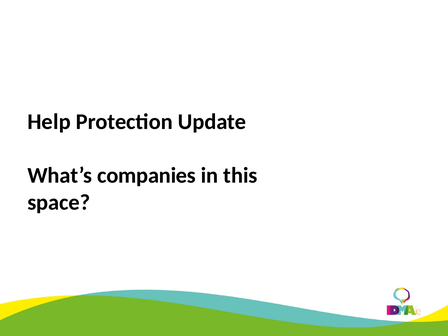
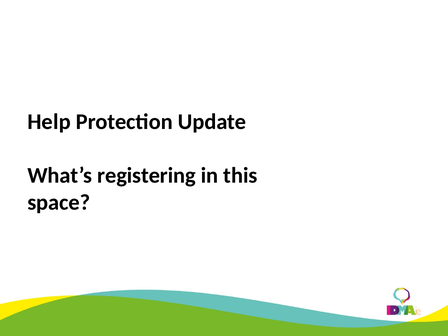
companies: companies -> registering
